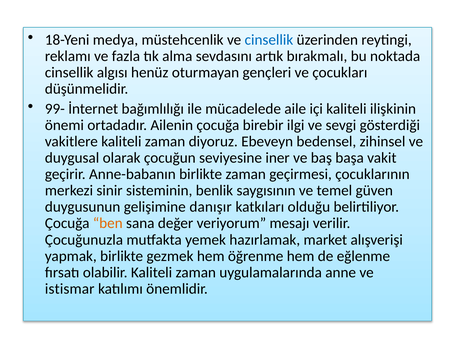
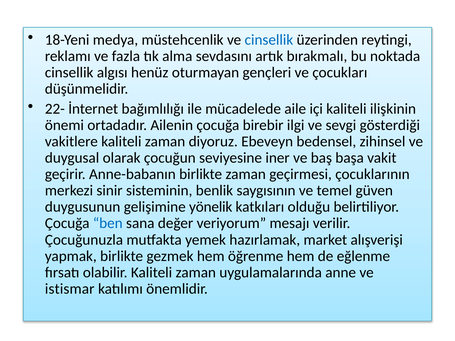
99-: 99- -> 22-
danışır: danışır -> yönelik
ben colour: orange -> blue
